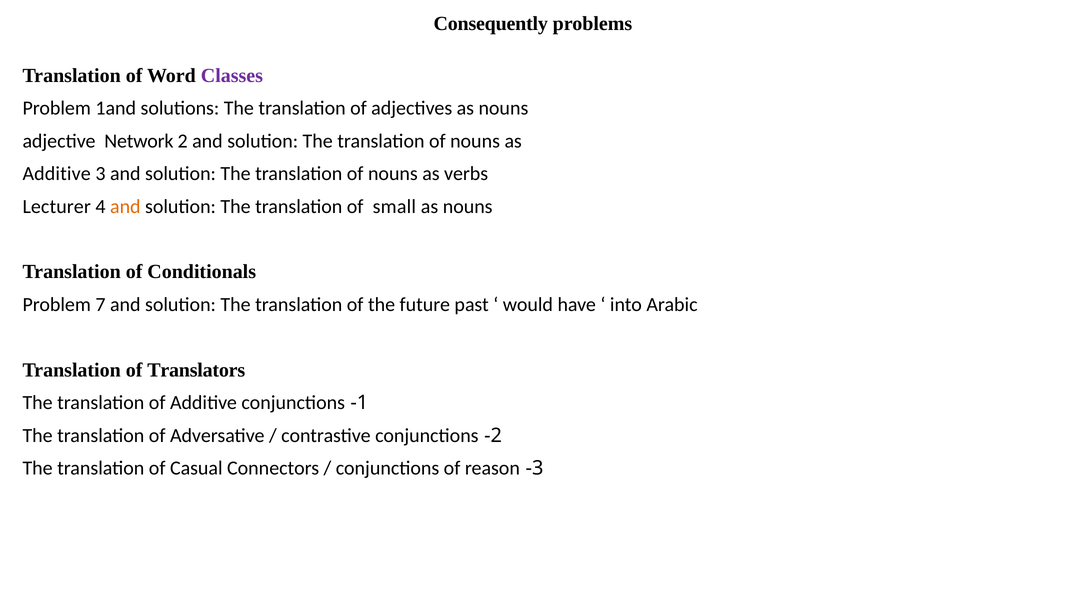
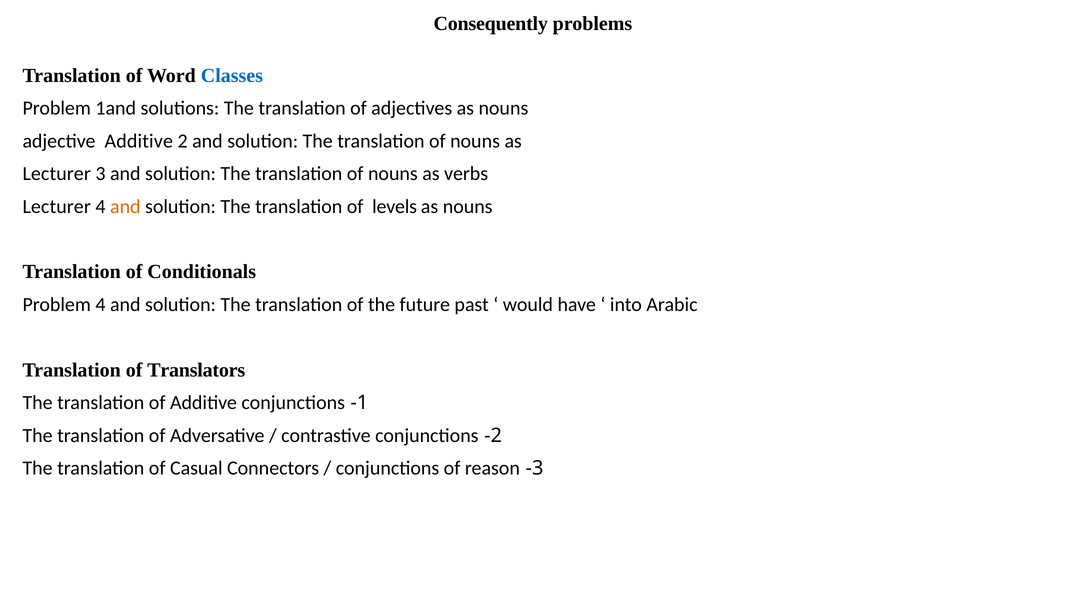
Classes colour: purple -> blue
adjective Network: Network -> Additive
Additive at (57, 174): Additive -> Lecturer
small: small -> levels
Problem 7: 7 -> 4
